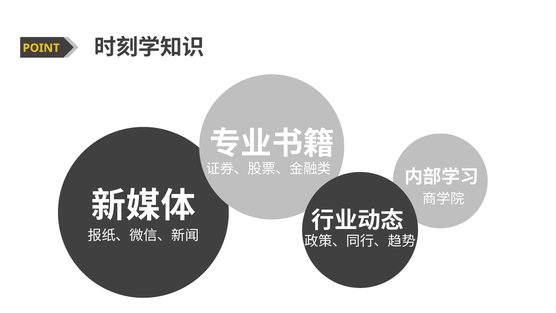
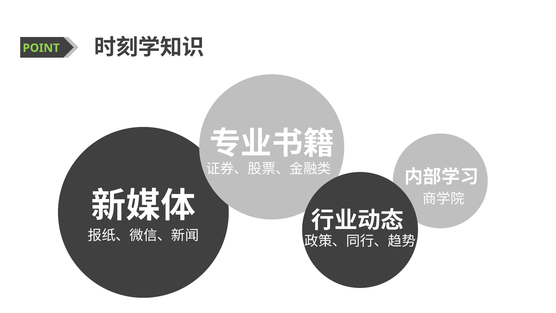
POINT colour: yellow -> light green
